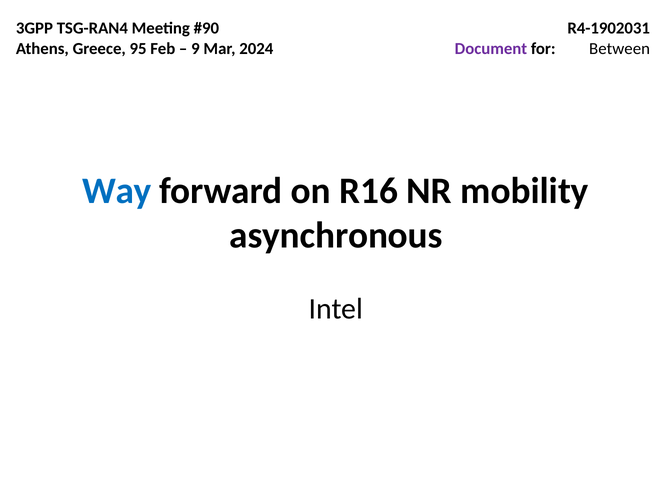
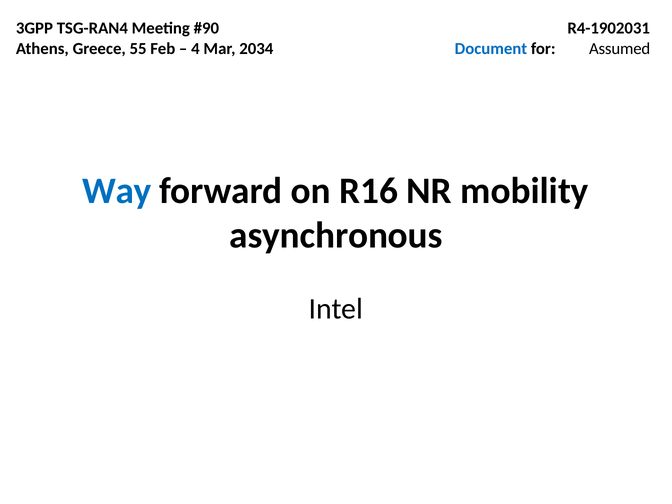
95: 95 -> 55
9: 9 -> 4
2024: 2024 -> 2034
Document colour: purple -> blue
Between: Between -> Assumed
